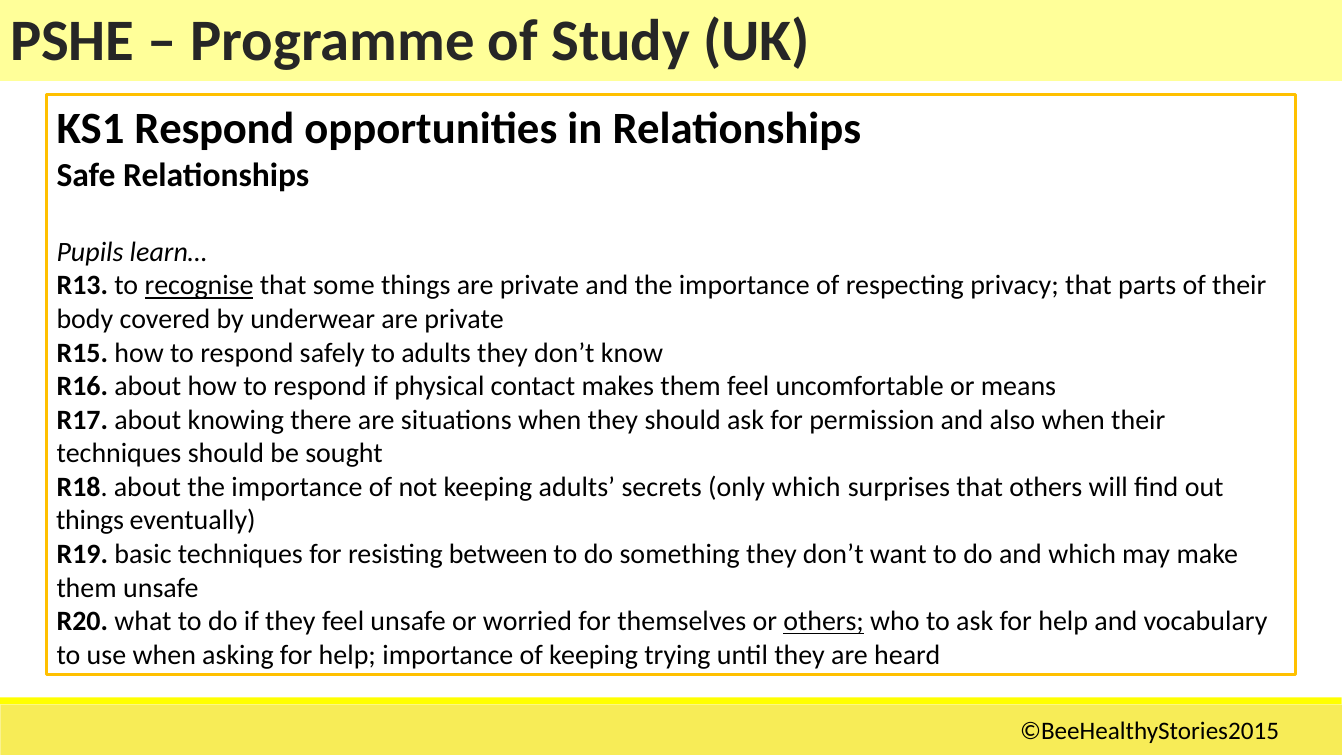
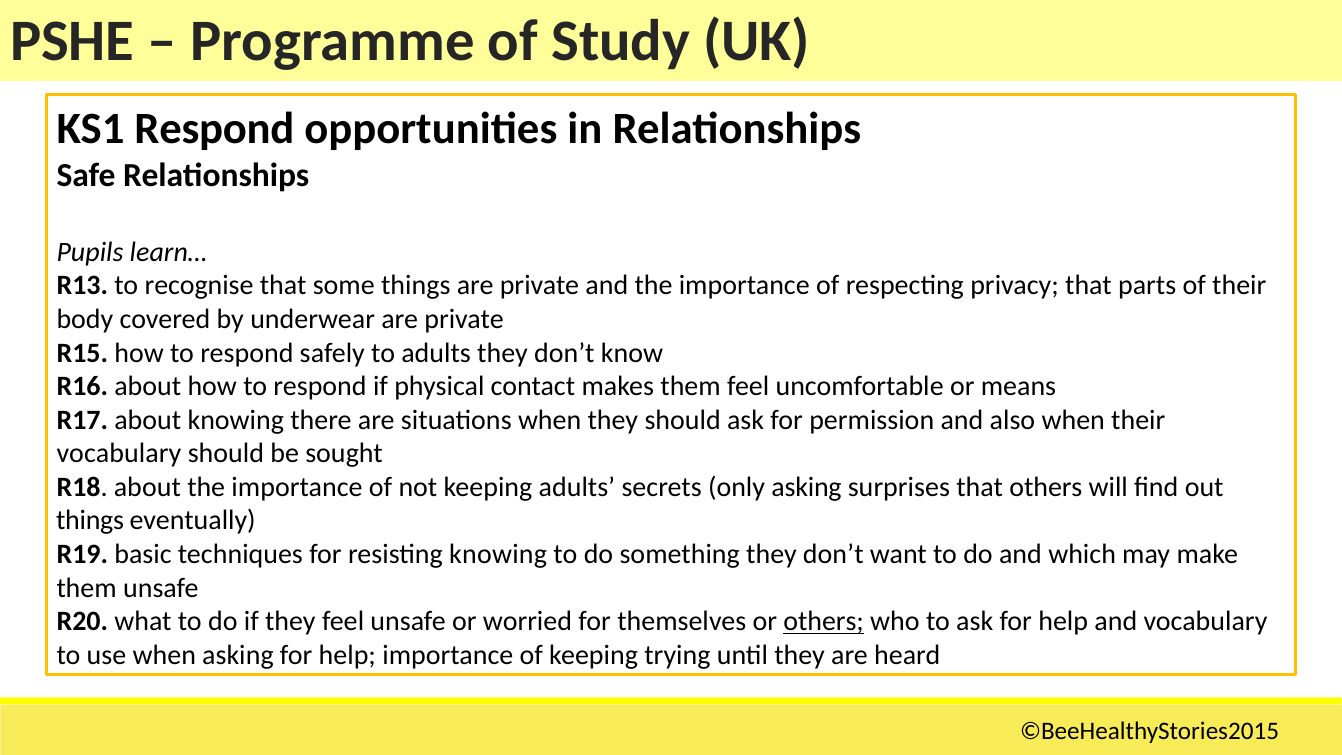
recognise underline: present -> none
techniques at (119, 454): techniques -> vocabulary
only which: which -> asking
resisting between: between -> knowing
